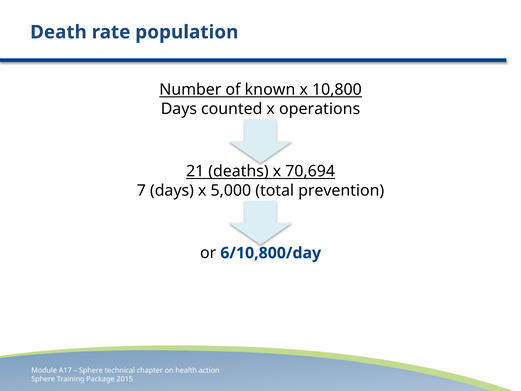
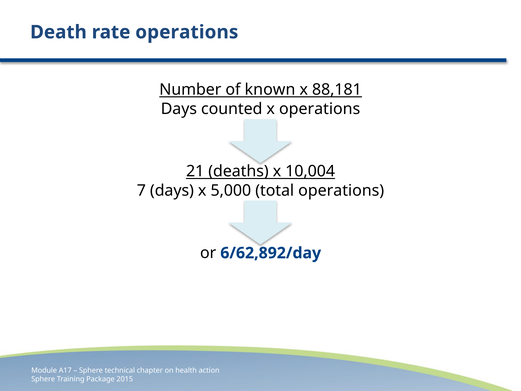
rate population: population -> operations
10,800: 10,800 -> 88,181
70,694: 70,694 -> 10,004
prevention at (341, 190): prevention -> operations
6/10,800/day: 6/10,800/day -> 6/62,892/day
